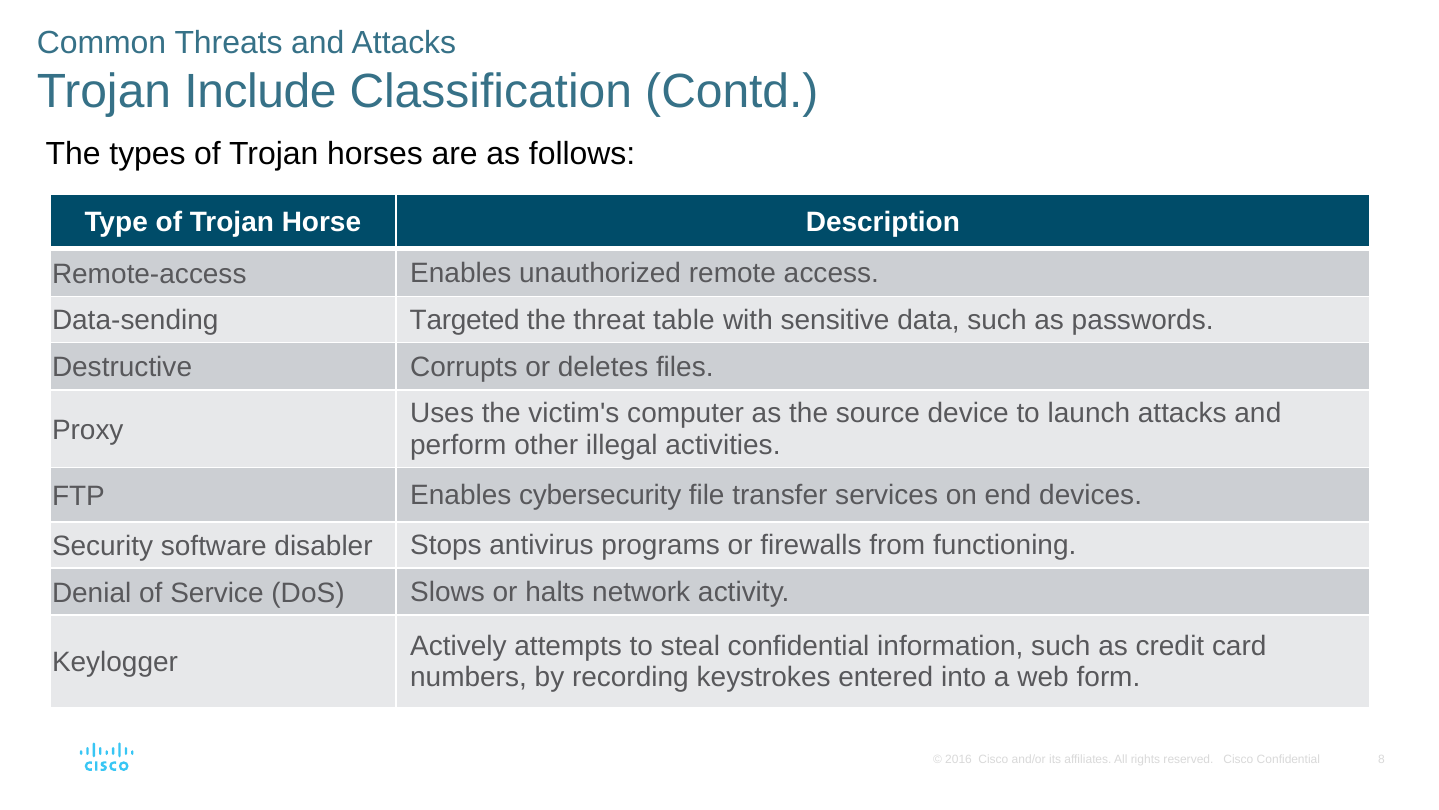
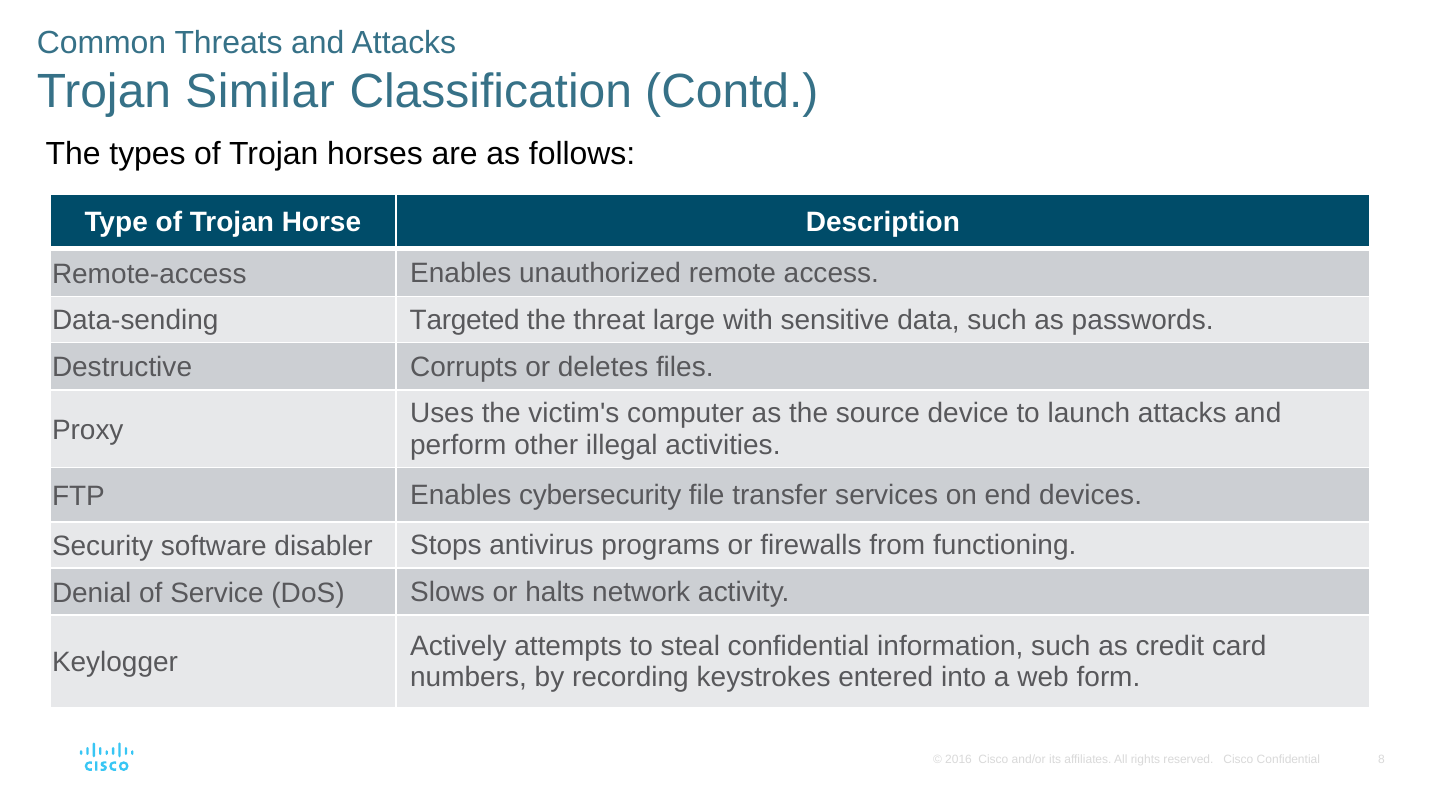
Include: Include -> Similar
table: table -> large
